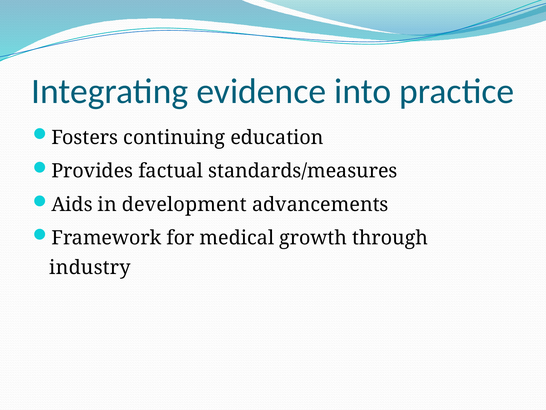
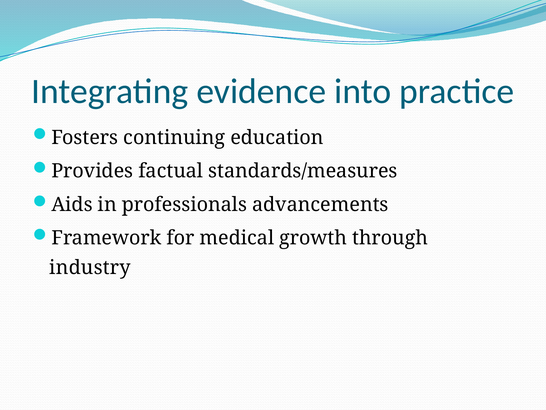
development: development -> professionals
